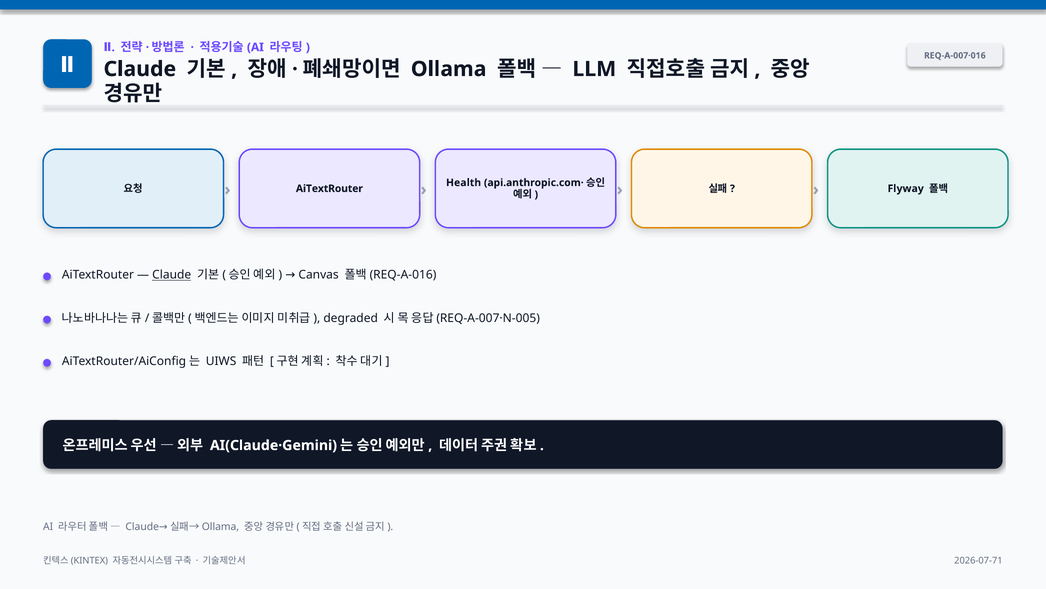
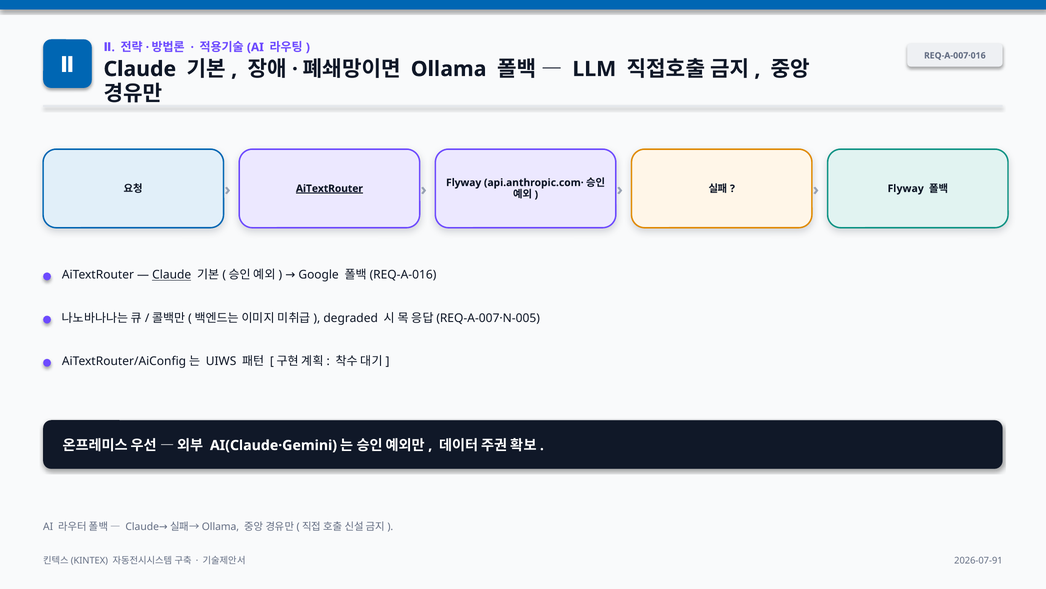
Health at (464, 182): Health -> Flyway
AiTextRouter at (329, 188) underline: none -> present
Canvas: Canvas -> Google
2026-07-71: 2026-07-71 -> 2026-07-91
